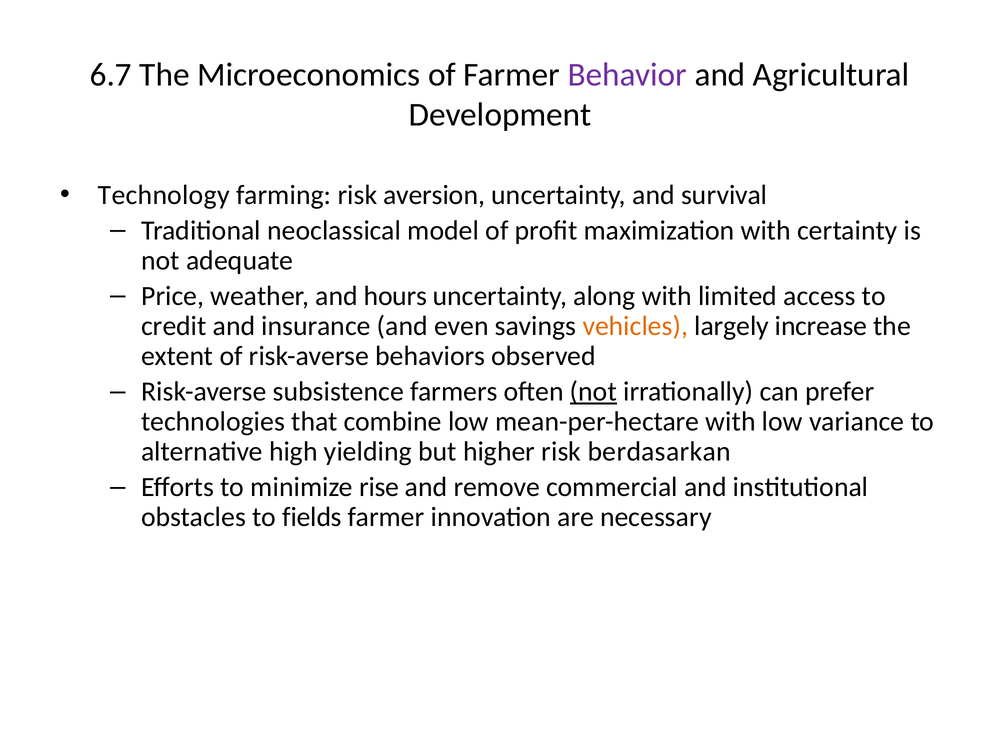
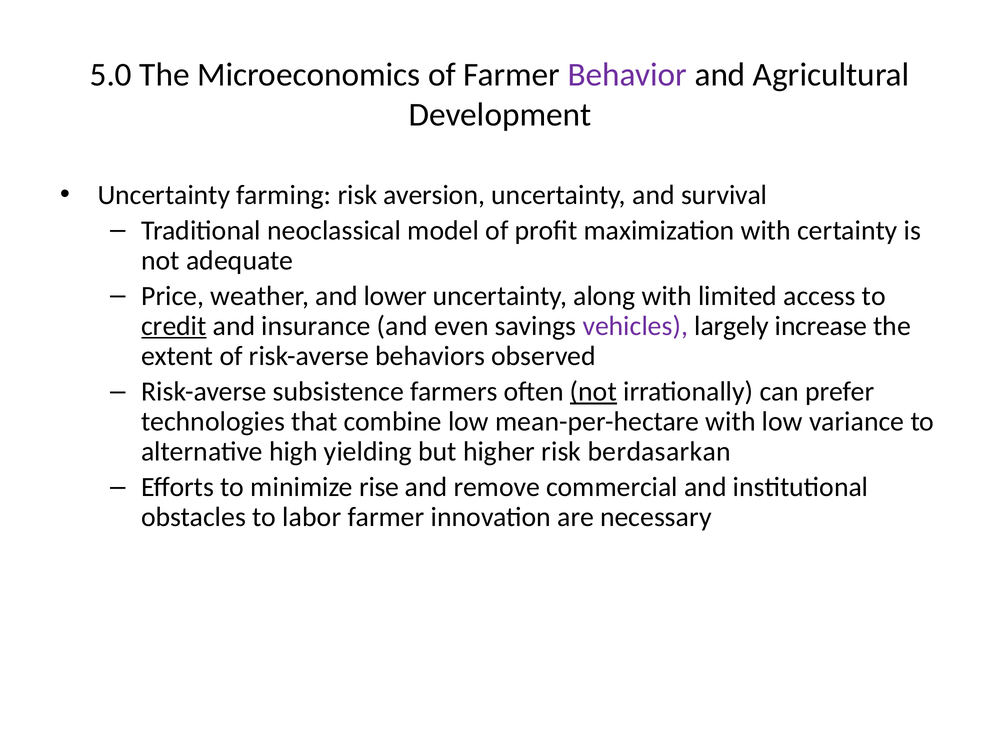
6.7: 6.7 -> 5.0
Technology at (164, 195): Technology -> Uncertainty
hours: hours -> lower
credit underline: none -> present
vehicles colour: orange -> purple
fields: fields -> labor
